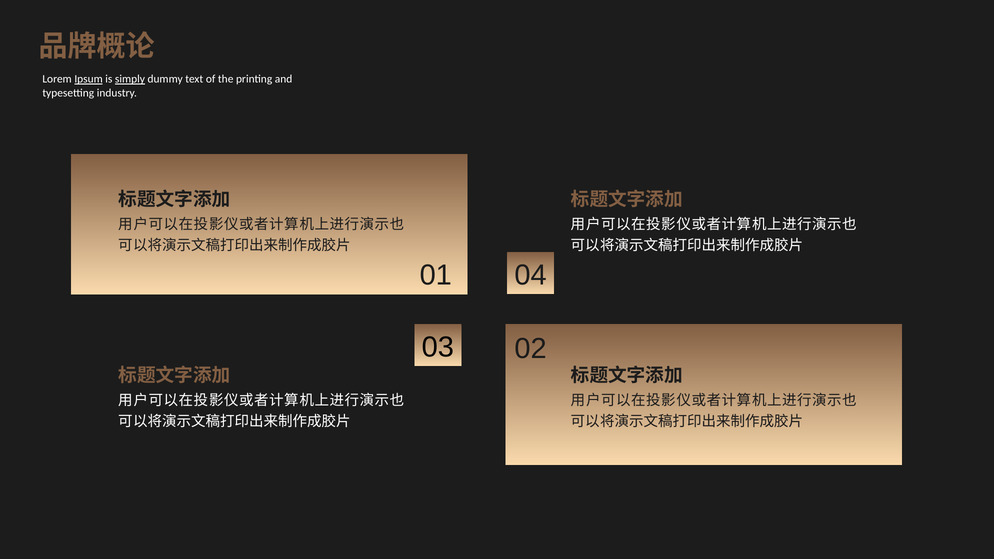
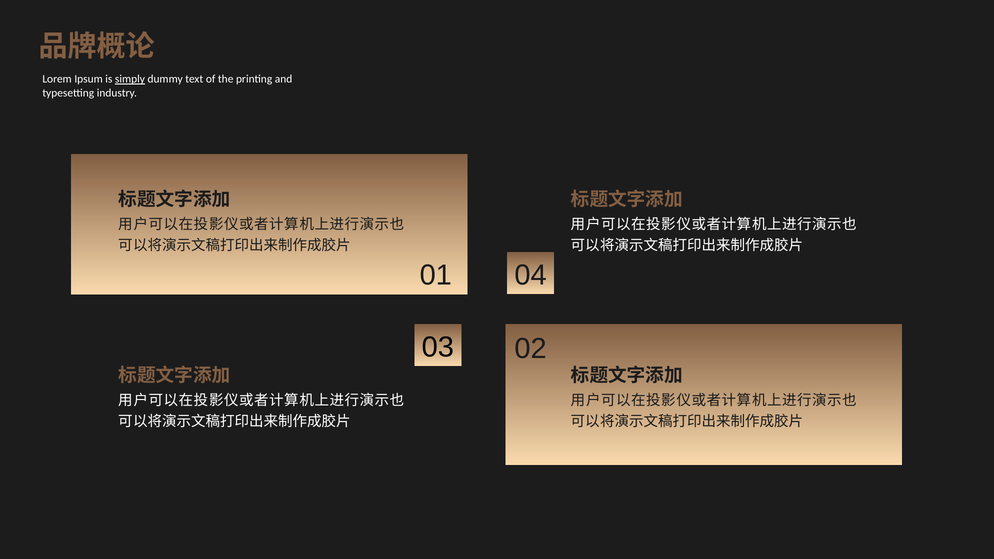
Ipsum underline: present -> none
